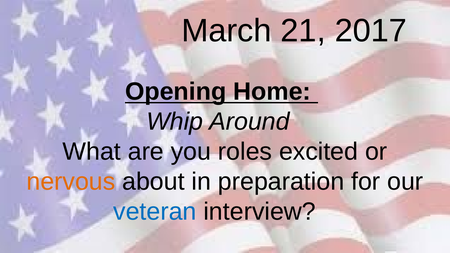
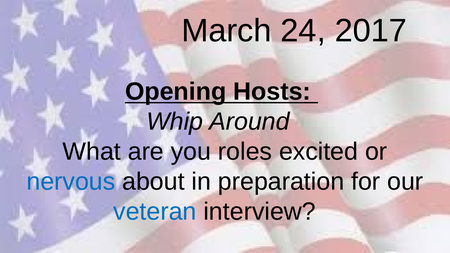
21: 21 -> 24
Home: Home -> Hosts
nervous colour: orange -> blue
